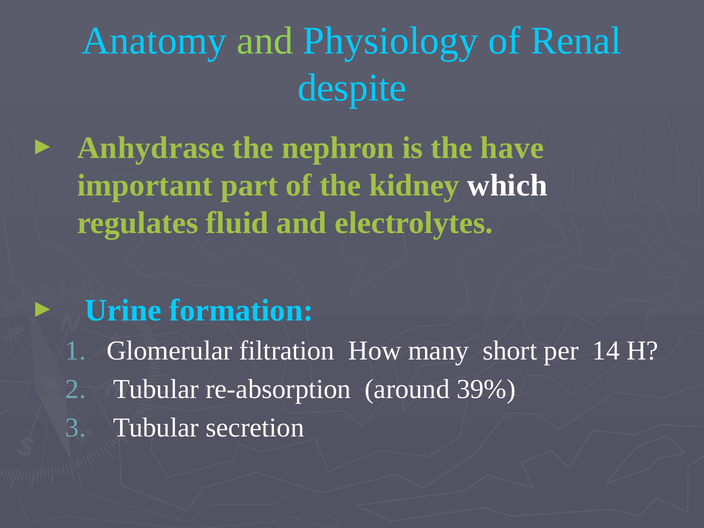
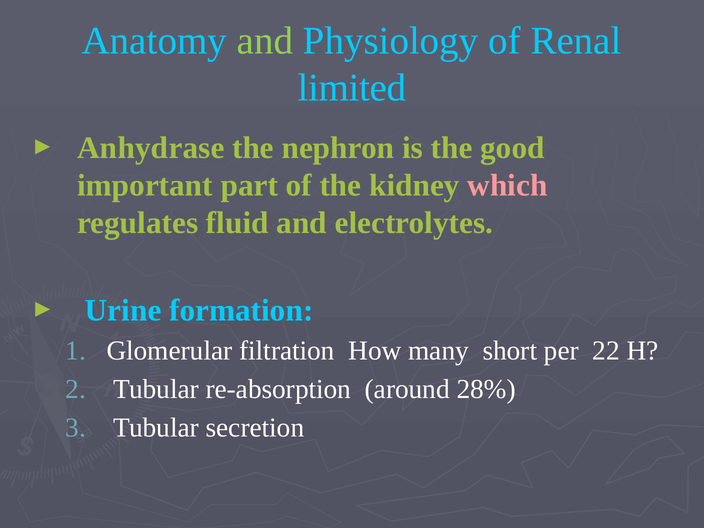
despite: despite -> limited
have: have -> good
which colour: white -> pink
14: 14 -> 22
39%: 39% -> 28%
